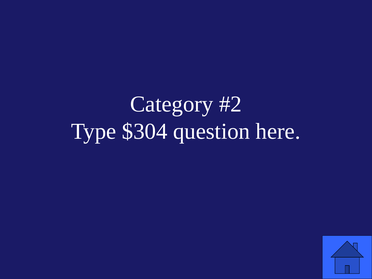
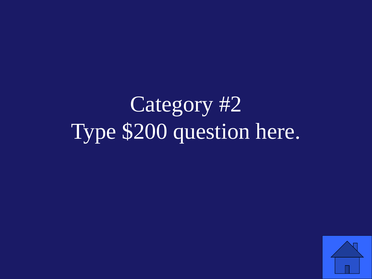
$304: $304 -> $200
